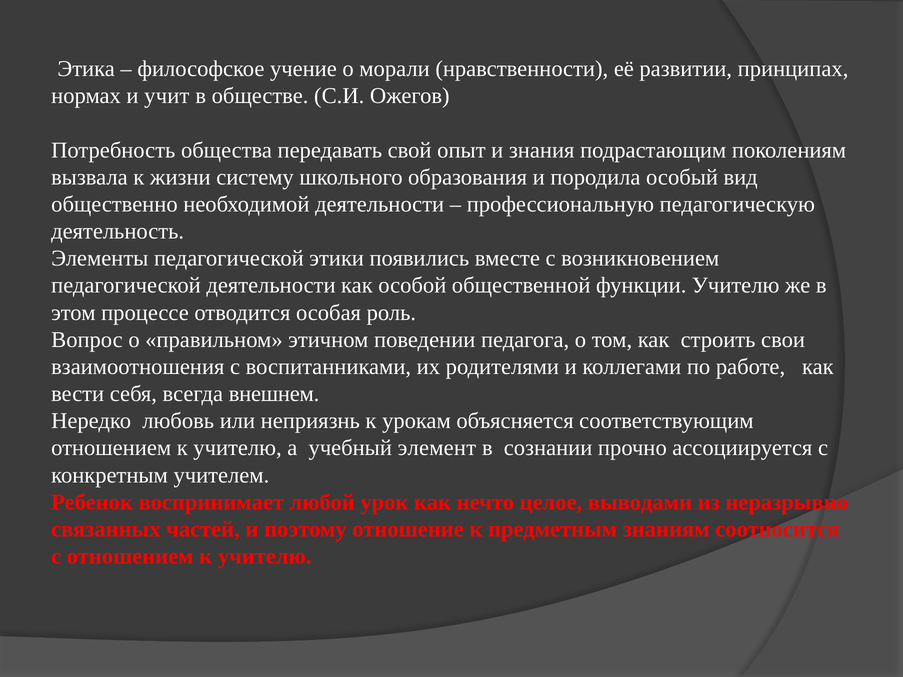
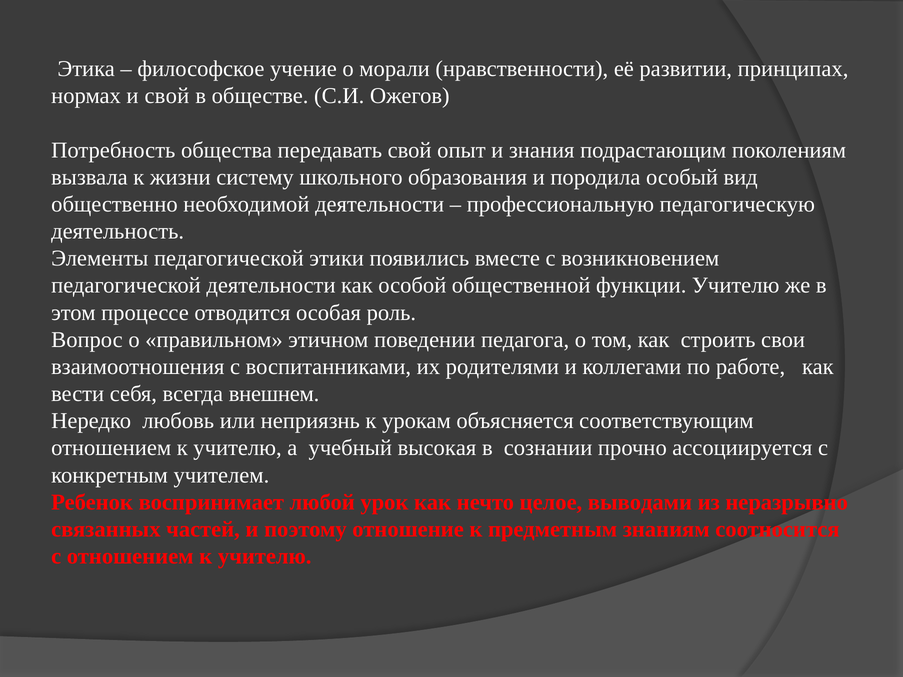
и учит: учит -> свой
элемент: элемент -> высокая
